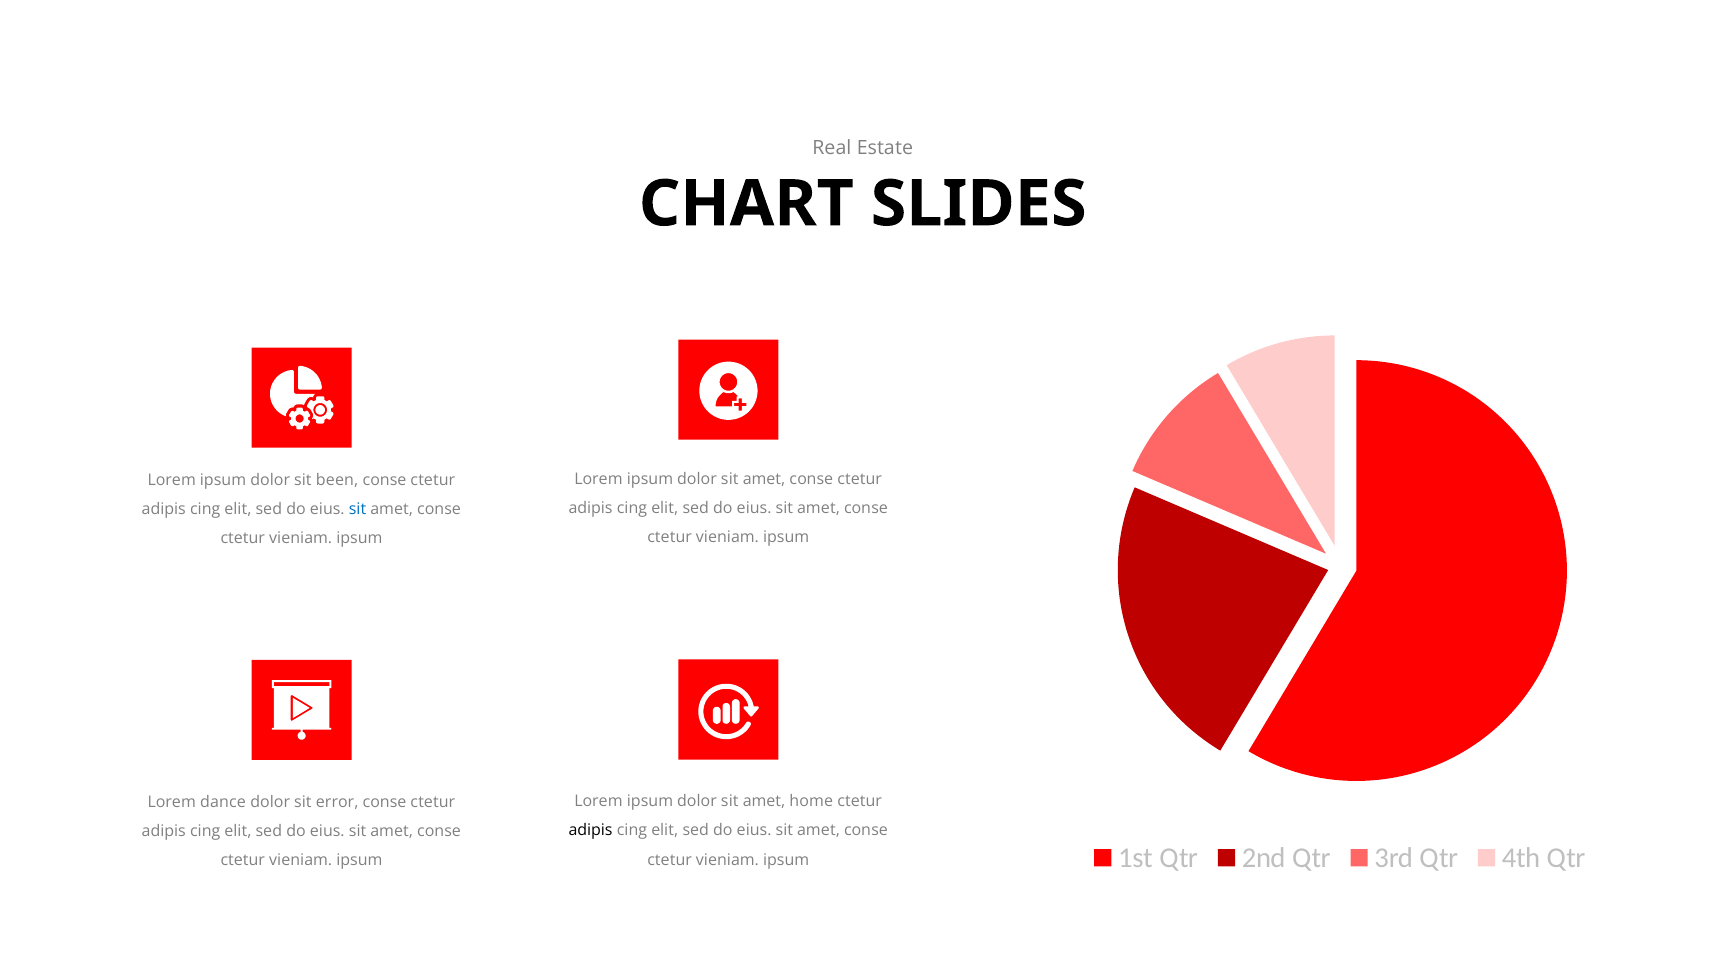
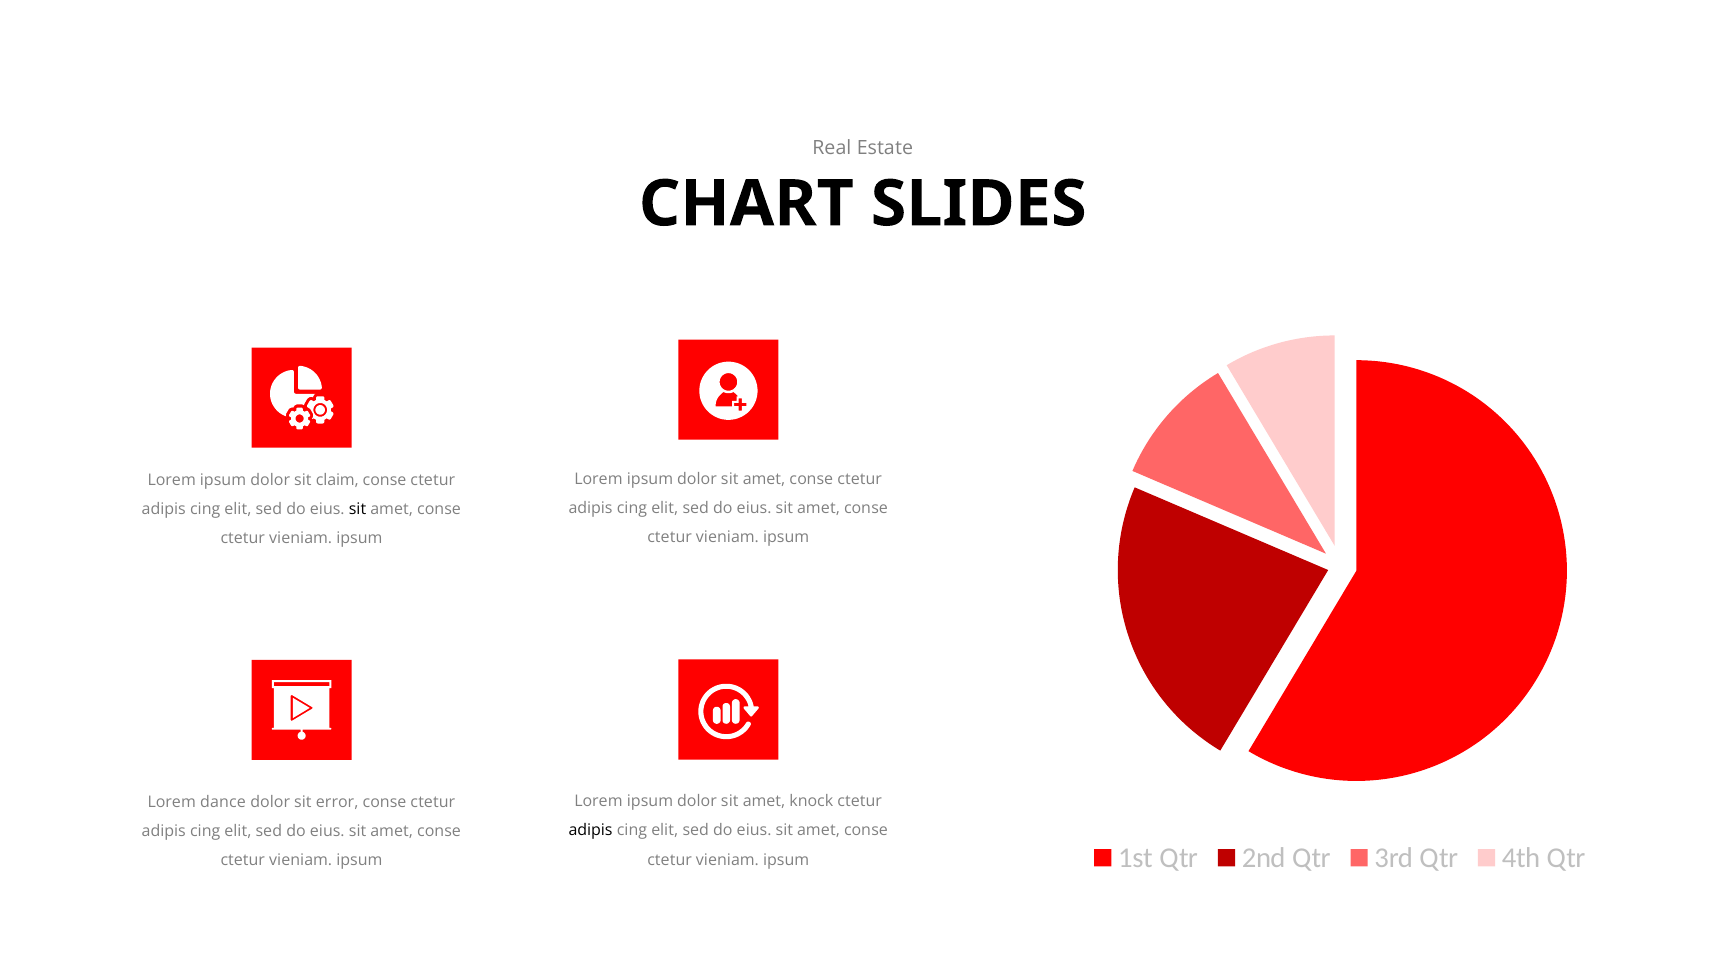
been: been -> claim
sit at (358, 509) colour: blue -> black
home: home -> knock
